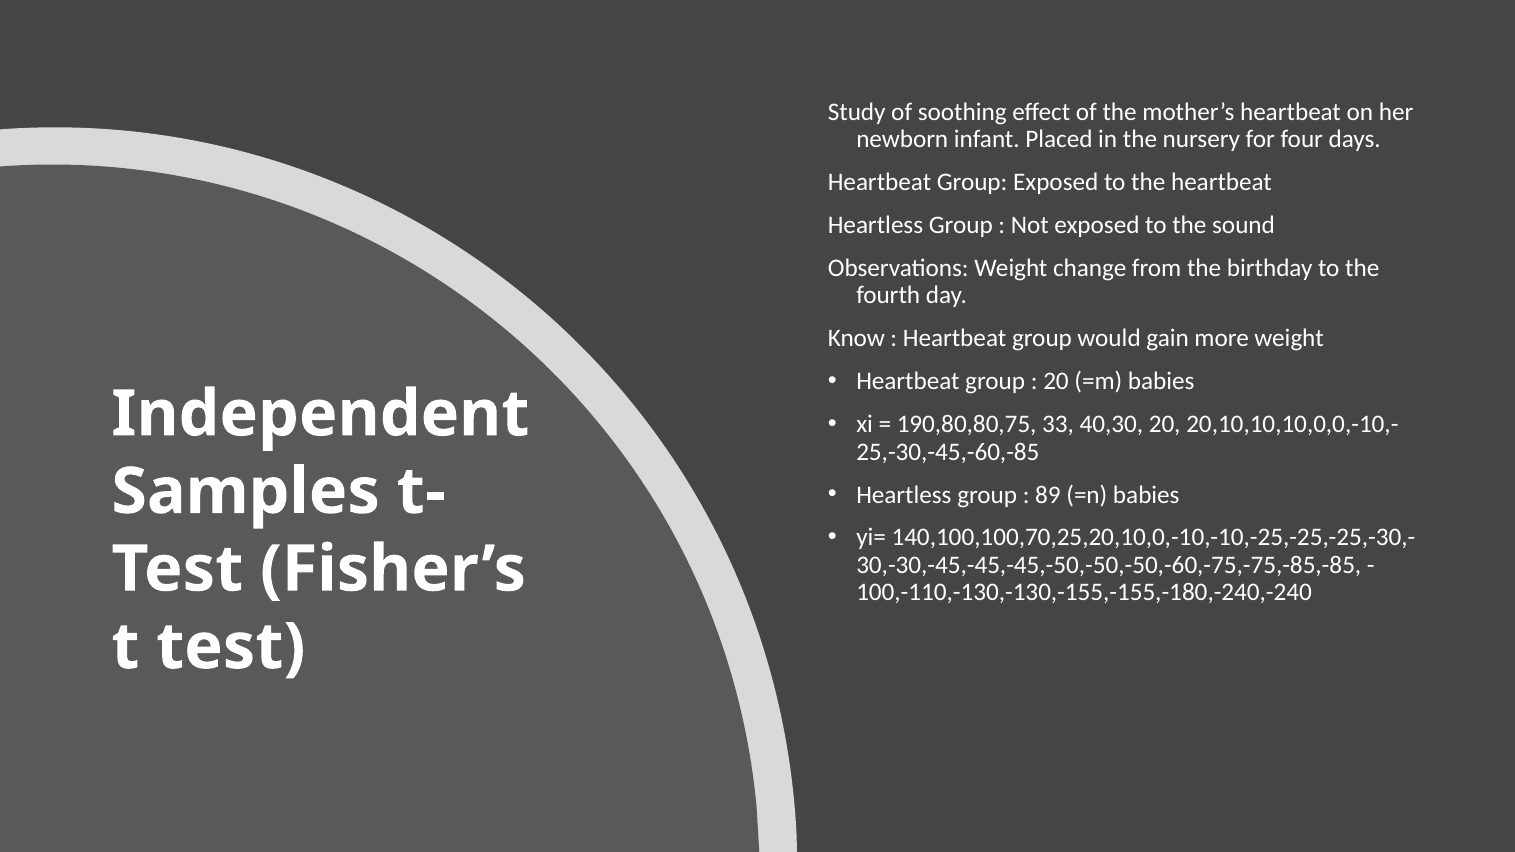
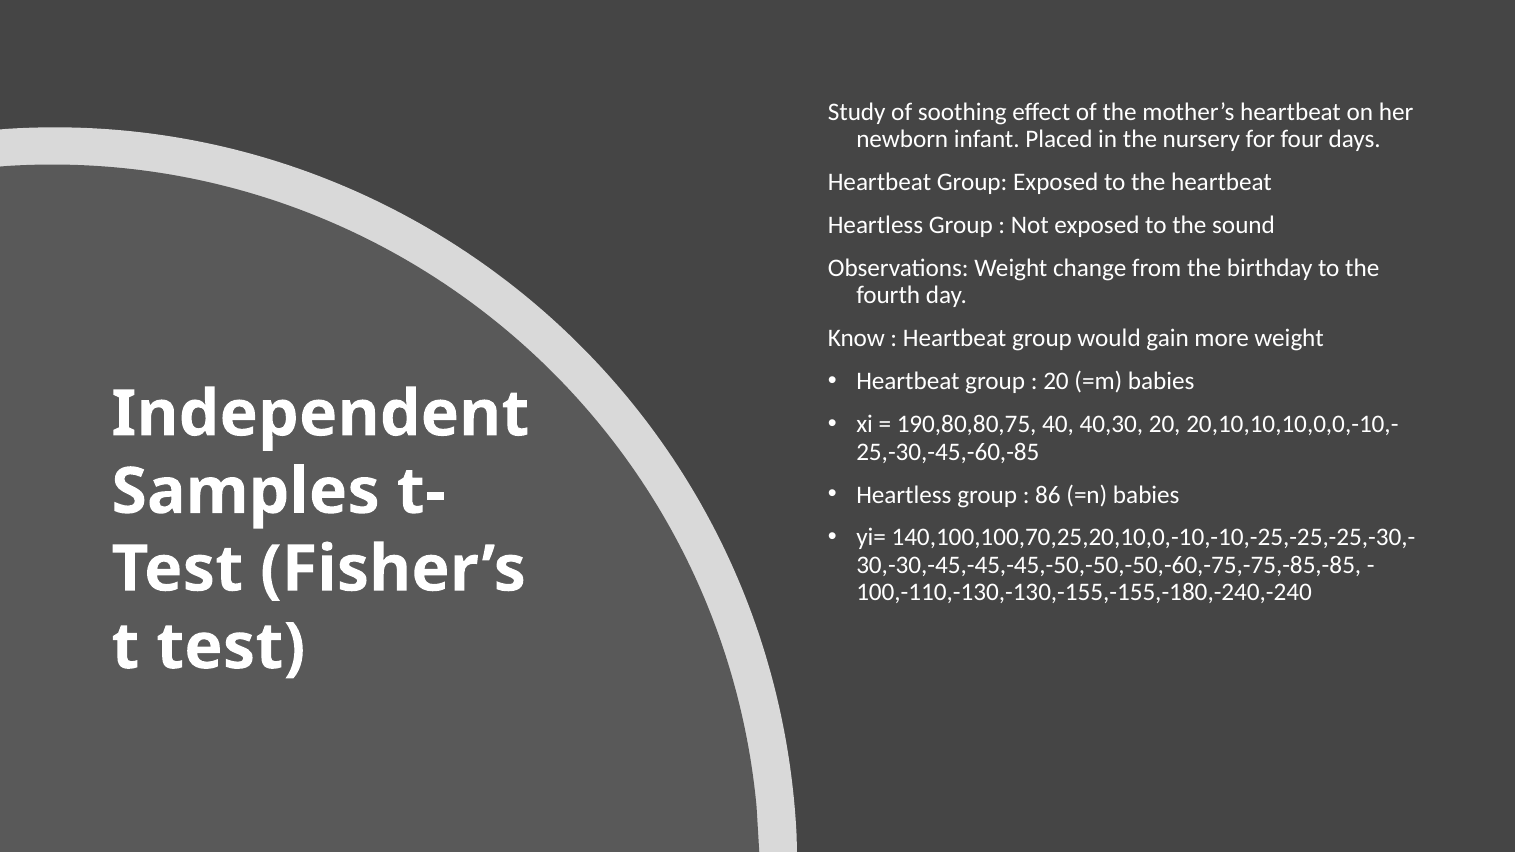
33: 33 -> 40
89: 89 -> 86
